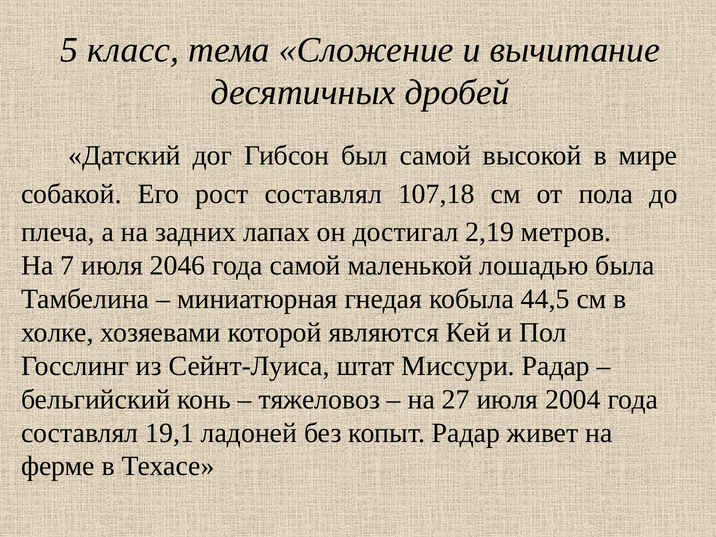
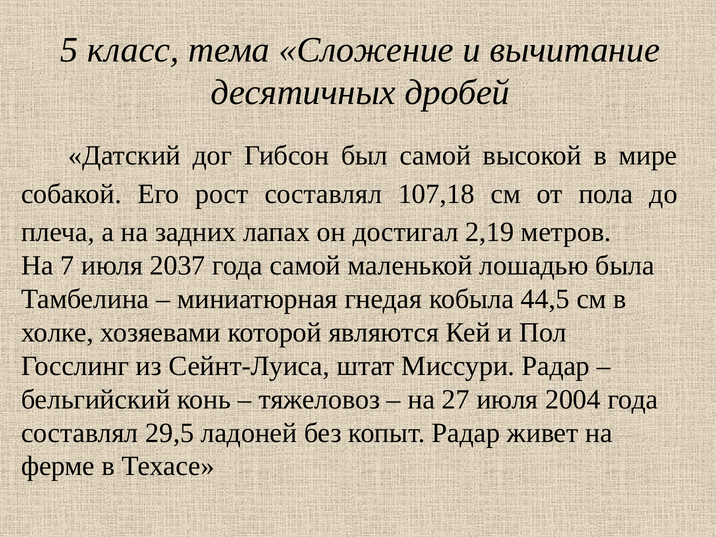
2046: 2046 -> 2037
19,1: 19,1 -> 29,5
